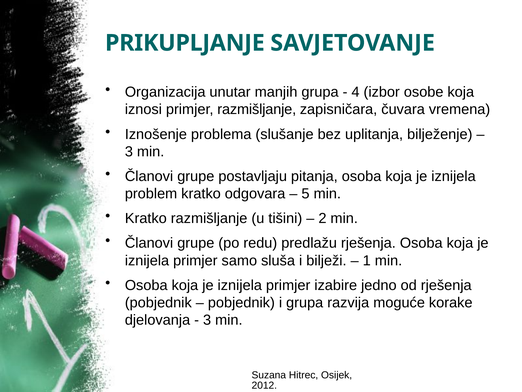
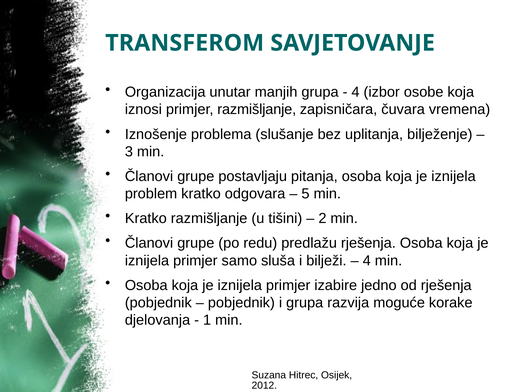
PRIKUPLJANJE: PRIKUPLJANJE -> TRANSFEROM
1 at (367, 260): 1 -> 4
3 at (207, 320): 3 -> 1
